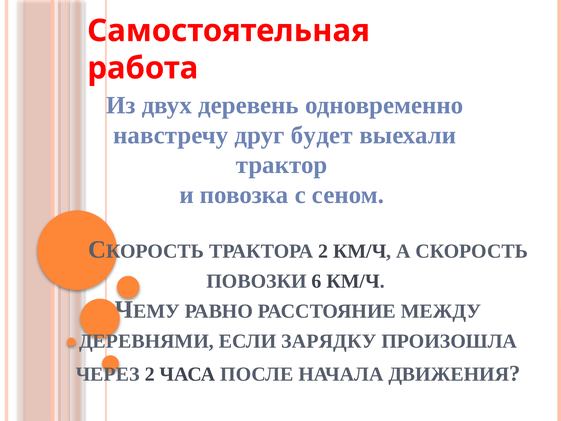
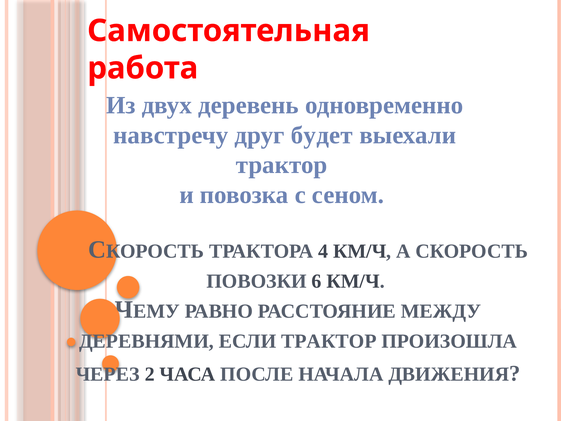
ТРАКТОРА 2: 2 -> 4
ЕСЛИ ЗАРЯДКУ: ЗАРЯДКУ -> ТРАКТОР
